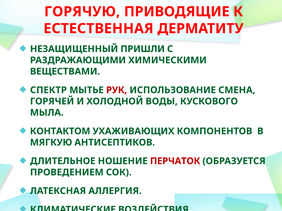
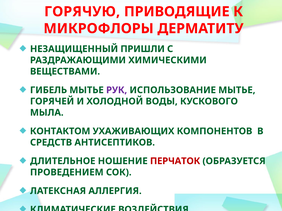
ЕСТЕСТВЕННАЯ: ЕСТЕСТВЕННАЯ -> МИКРОФЛОРЫ
СПЕКТР: СПЕКТР -> ГИБЕЛЬ
РУК colour: red -> purple
ИСПОЛЬЗОВАНИЕ СМЕНА: СМЕНА -> МЫТЬЕ
МЯГКУЮ: МЯГКУЮ -> СРЕДСТВ
